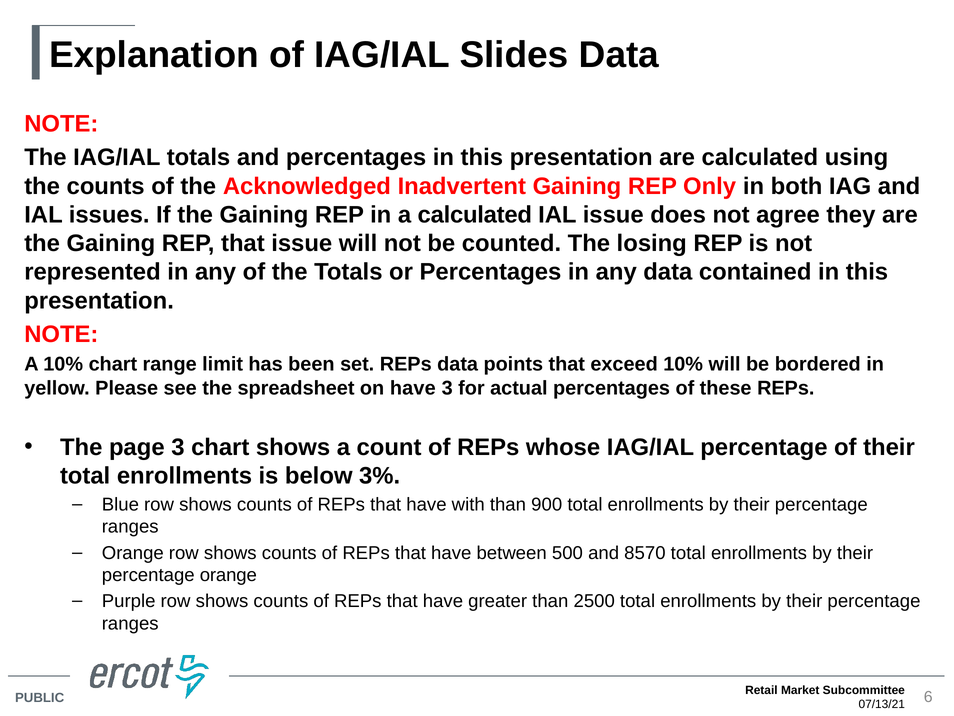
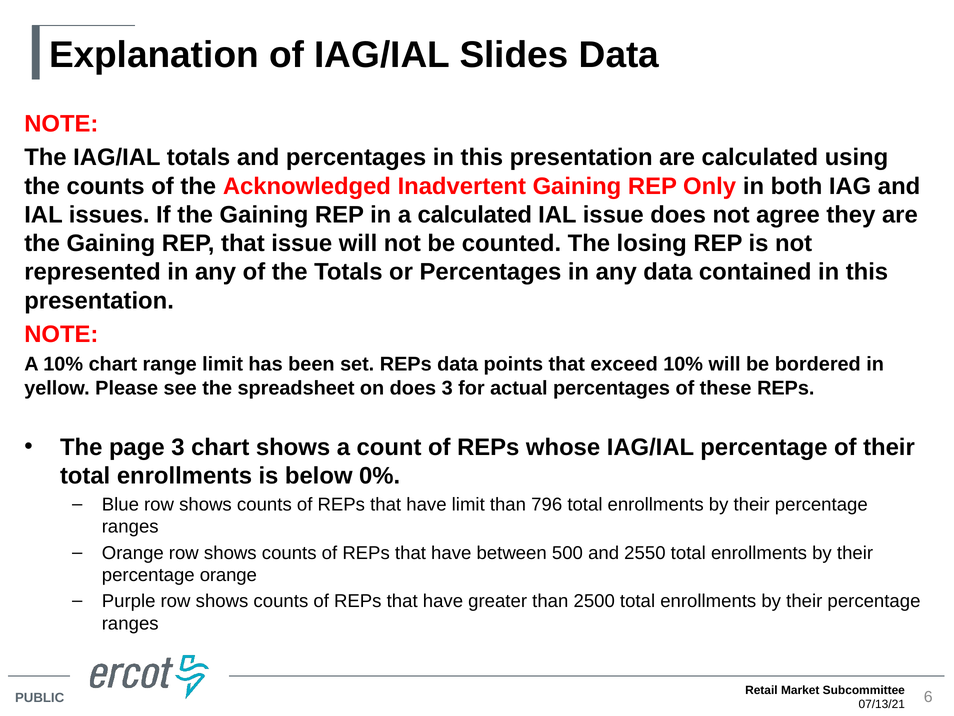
on have: have -> does
3%: 3% -> 0%
have with: with -> limit
900: 900 -> 796
8570: 8570 -> 2550
